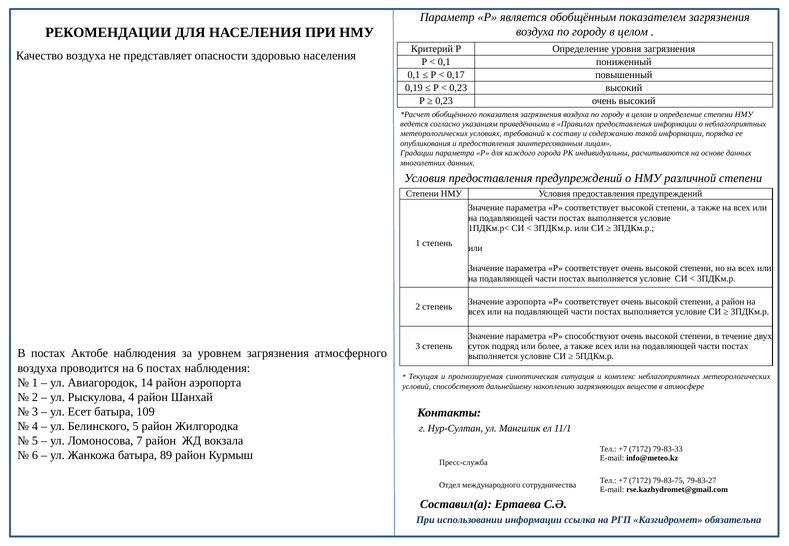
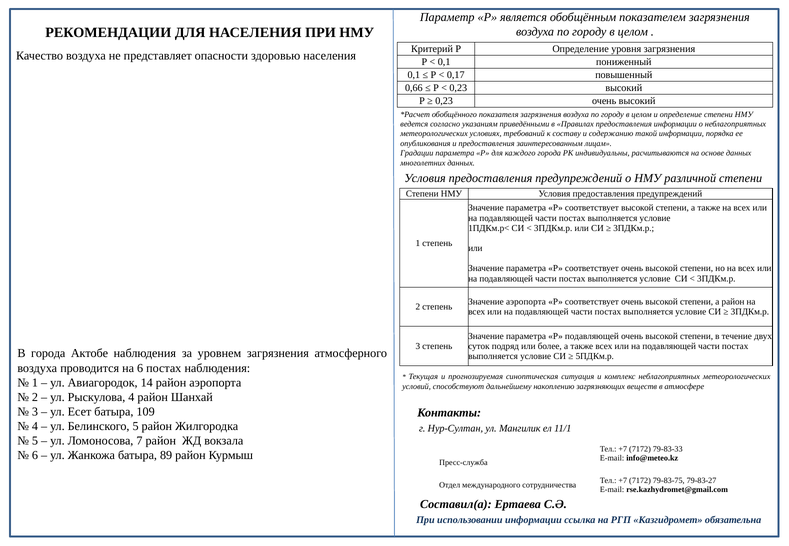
0,19: 0,19 -> 0,66
Р способствуют: способствуют -> подавляющей
В постах: постах -> города
